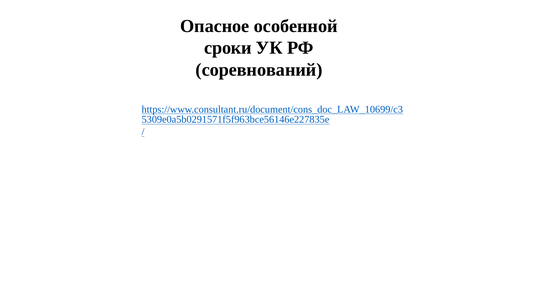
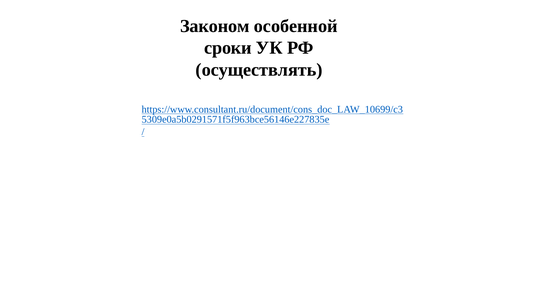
Опасное: Опасное -> Законом
соревнований: соревнований -> осуществлять
